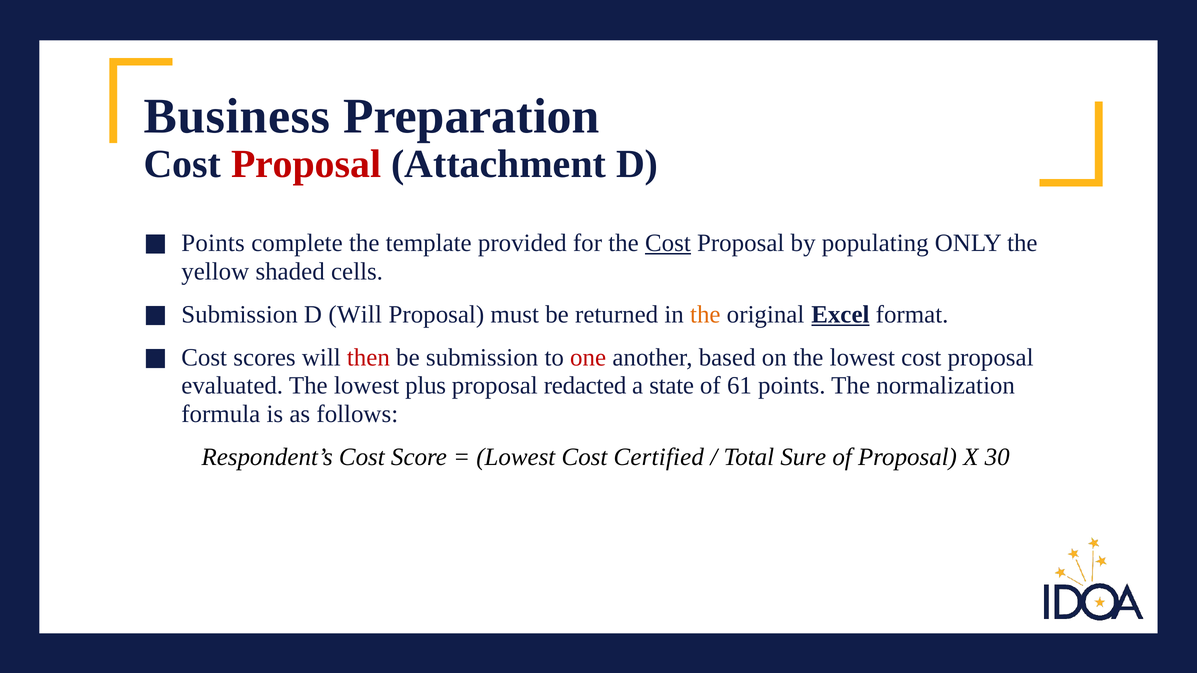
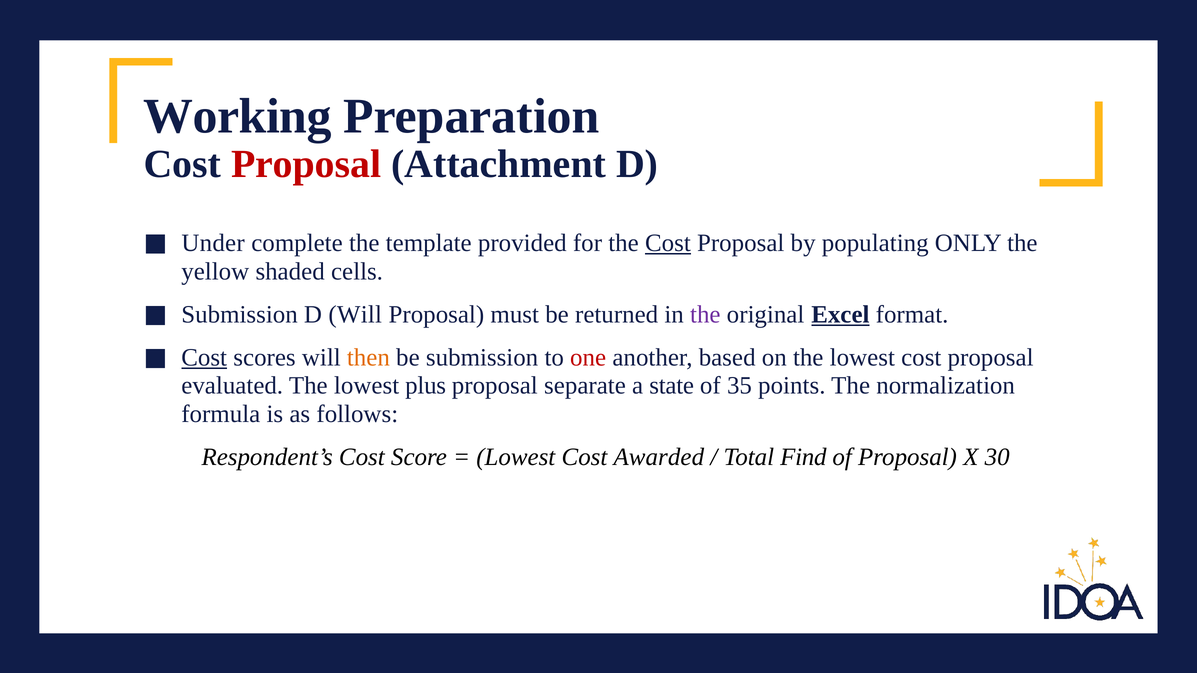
Business: Business -> Working
Points at (213, 243): Points -> Under
the at (705, 315) colour: orange -> purple
Cost at (204, 358) underline: none -> present
then colour: red -> orange
redacted: redacted -> separate
61: 61 -> 35
Certified: Certified -> Awarded
Sure: Sure -> Find
